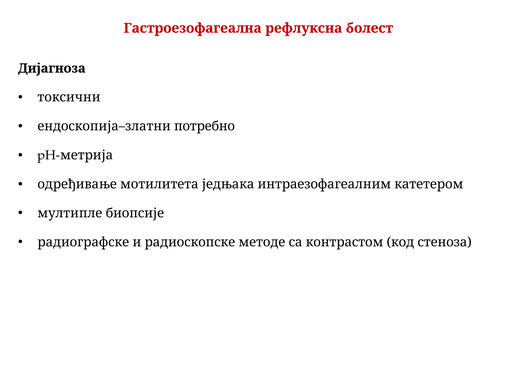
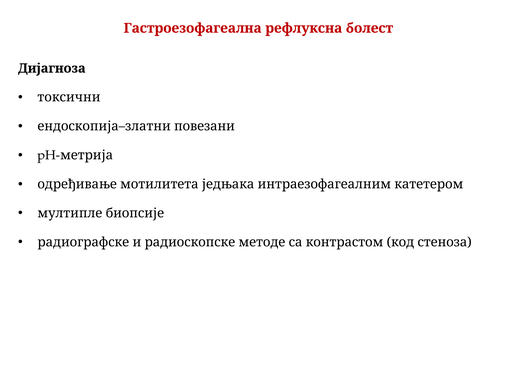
потребно: потребно -> повезани
